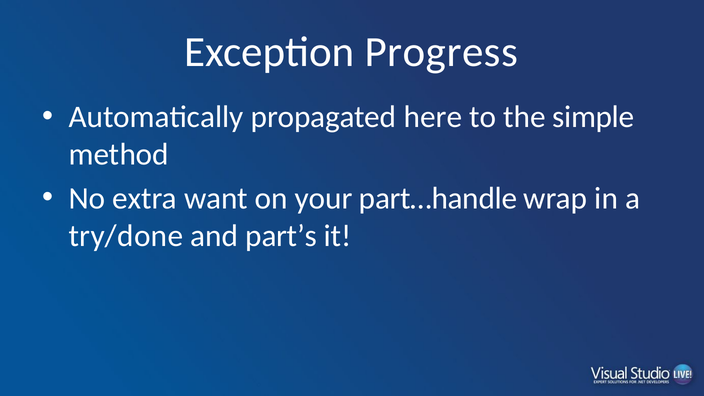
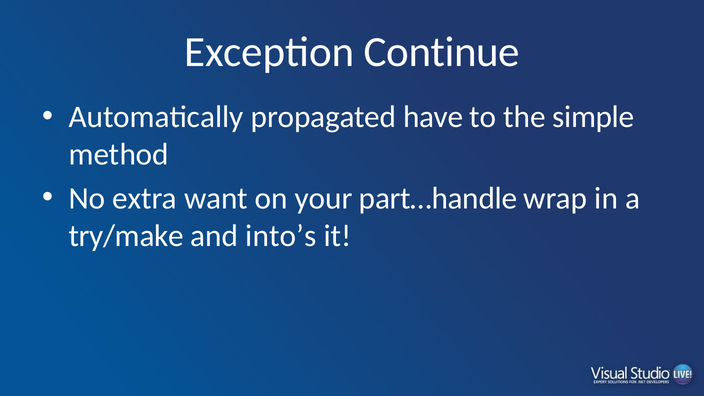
Progress: Progress -> Continue
here: here -> have
try/done: try/done -> try/make
part’s: part’s -> into’s
